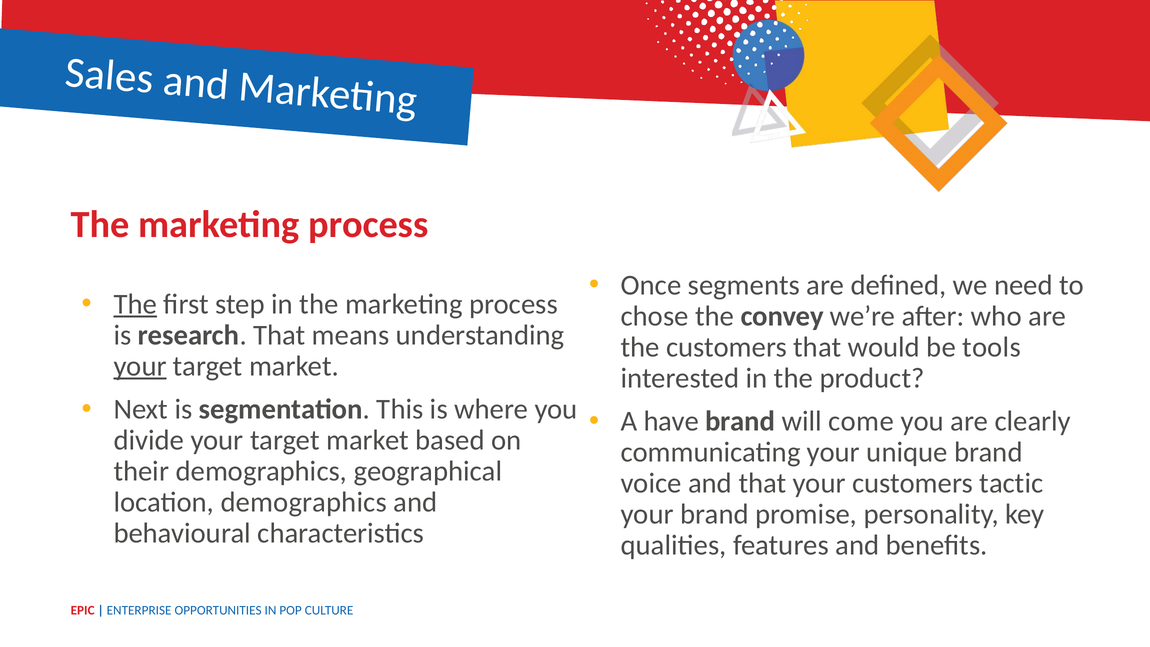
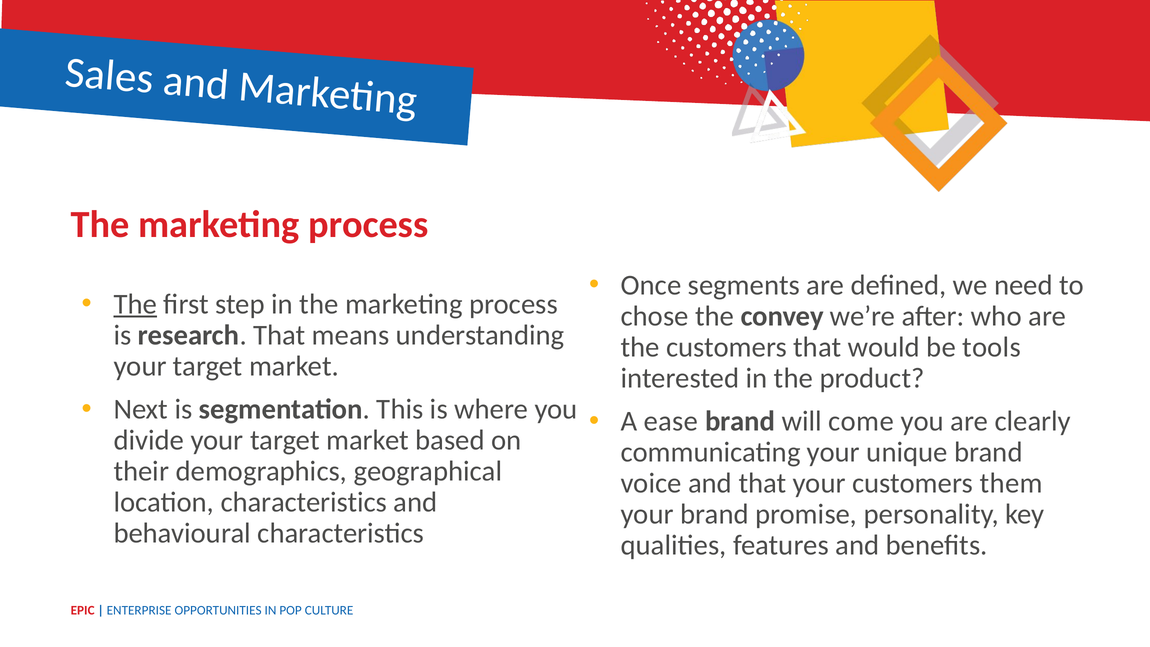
your at (140, 366) underline: present -> none
have: have -> ease
tactic: tactic -> them
location demographics: demographics -> characteristics
